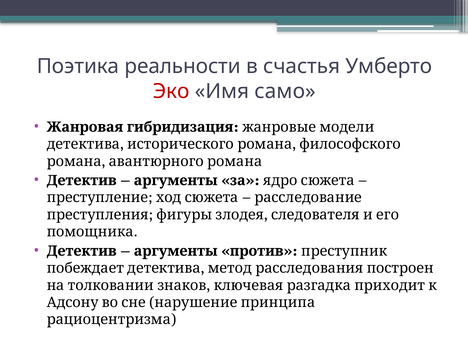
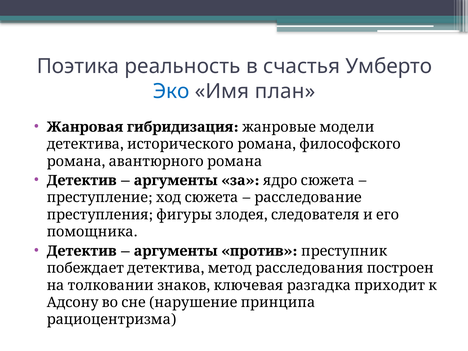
реальности: реальности -> реальность
Эко colour: red -> blue
само: само -> план
